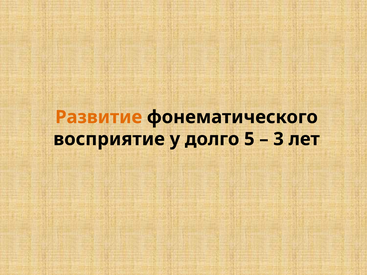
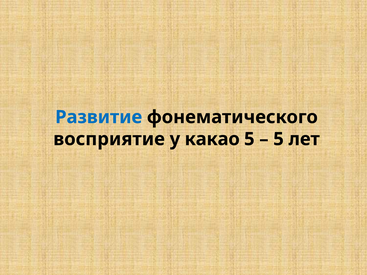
Развитие colour: orange -> blue
долго: долго -> какао
3 at (279, 139): 3 -> 5
